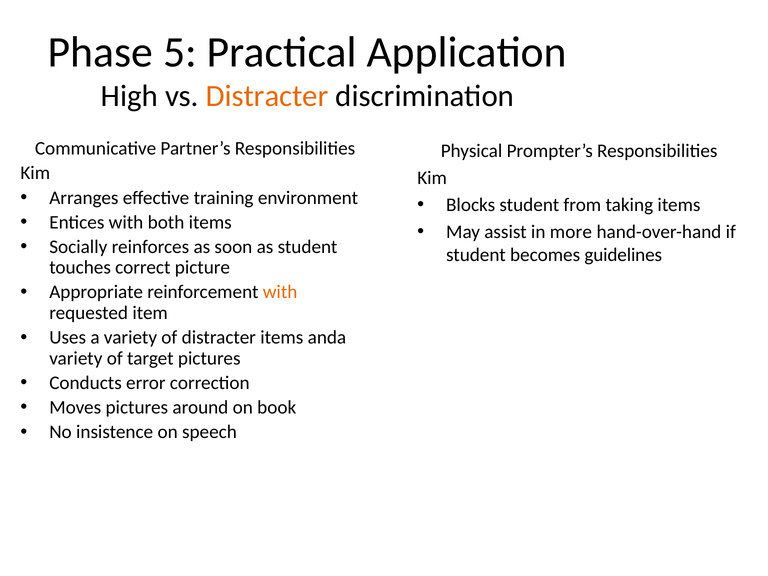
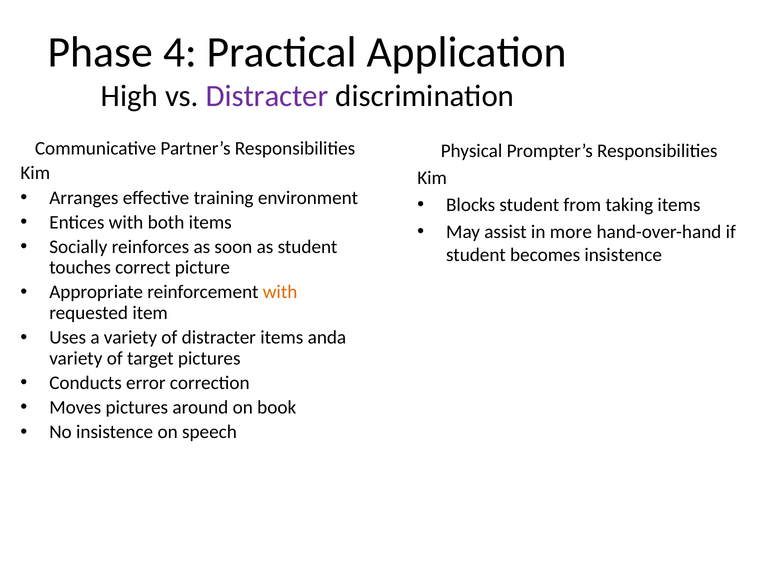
5: 5 -> 4
Distracter at (267, 96) colour: orange -> purple
becomes guidelines: guidelines -> insistence
